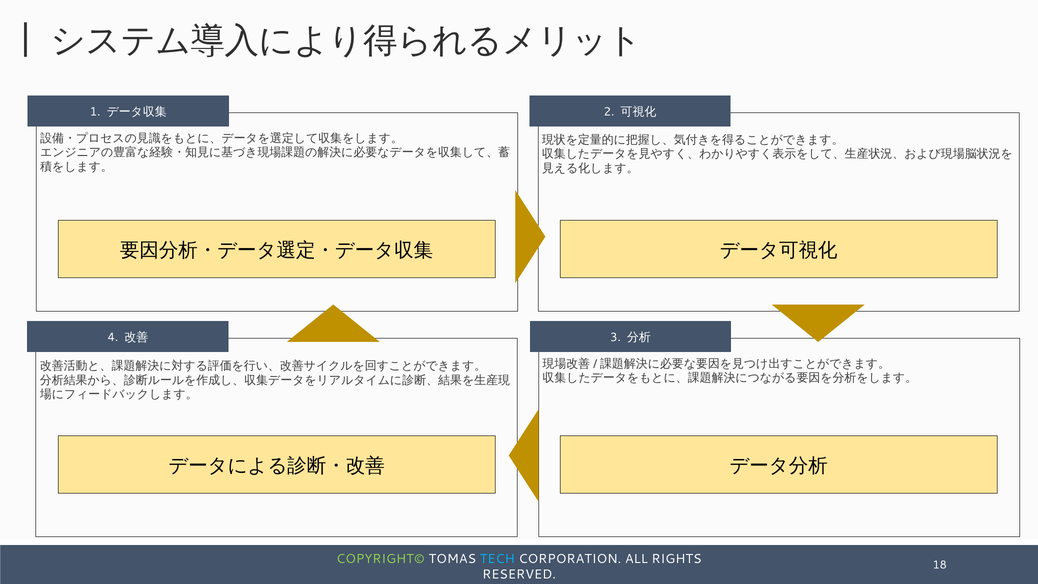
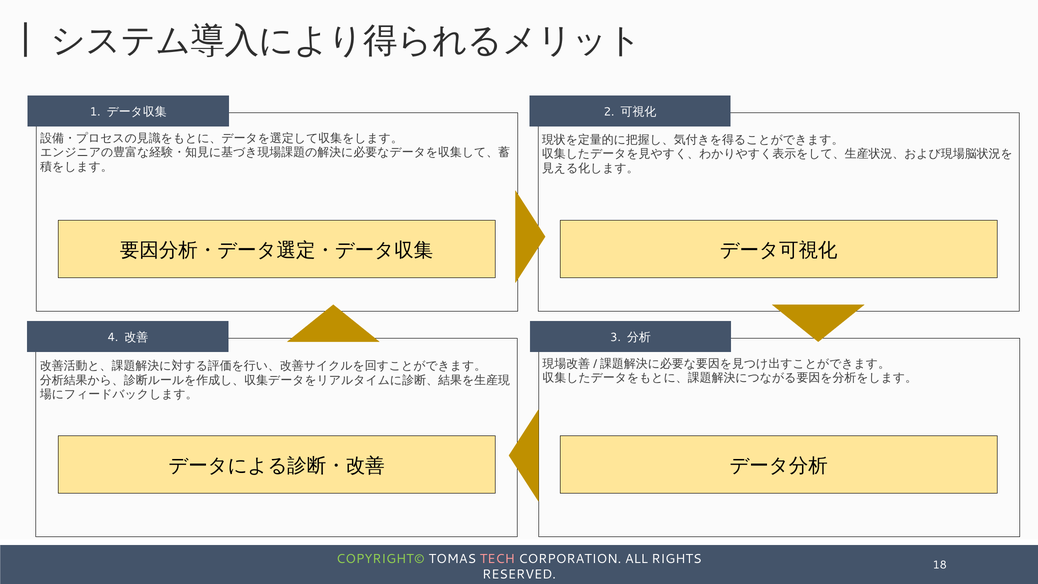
TECH colour: light blue -> pink
